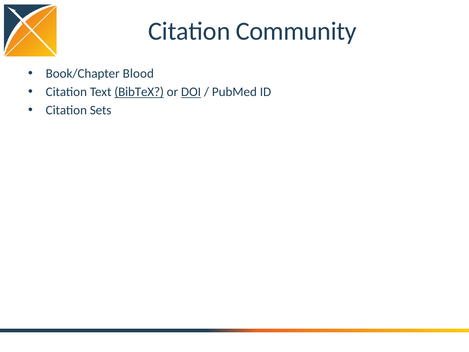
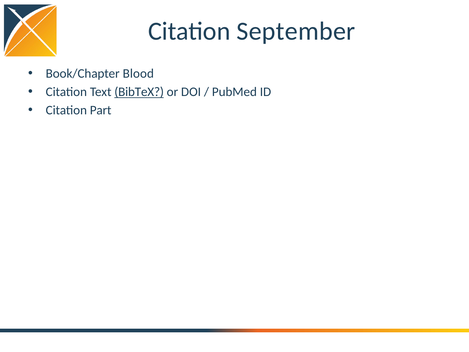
Community: Community -> September
DOI underline: present -> none
Sets: Sets -> Part
